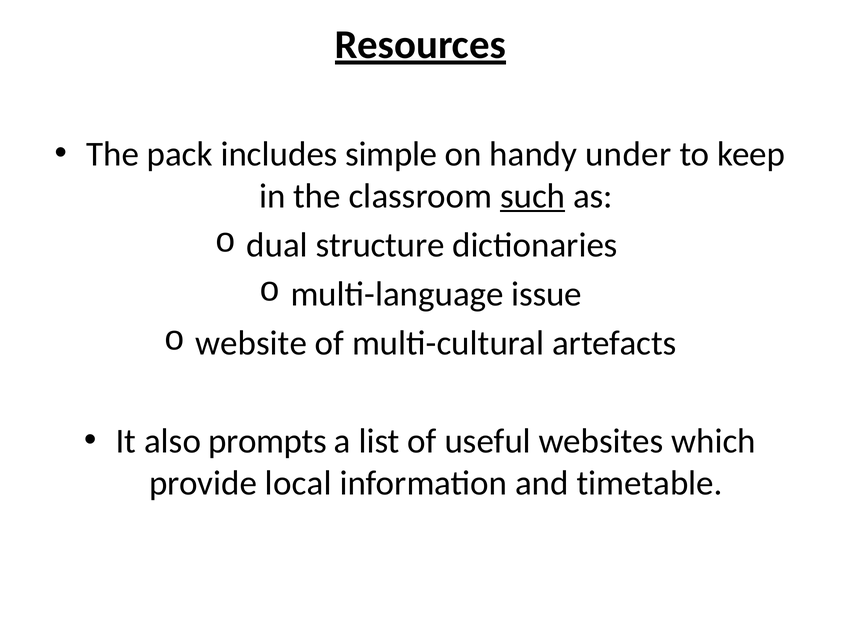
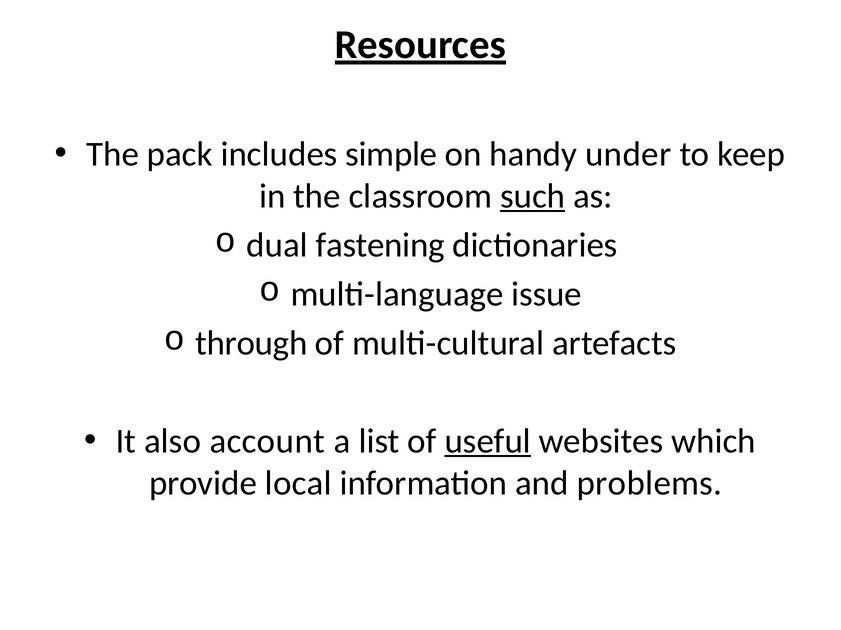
structure: structure -> fastening
website: website -> through
prompts: prompts -> account
useful underline: none -> present
timetable: timetable -> problems
